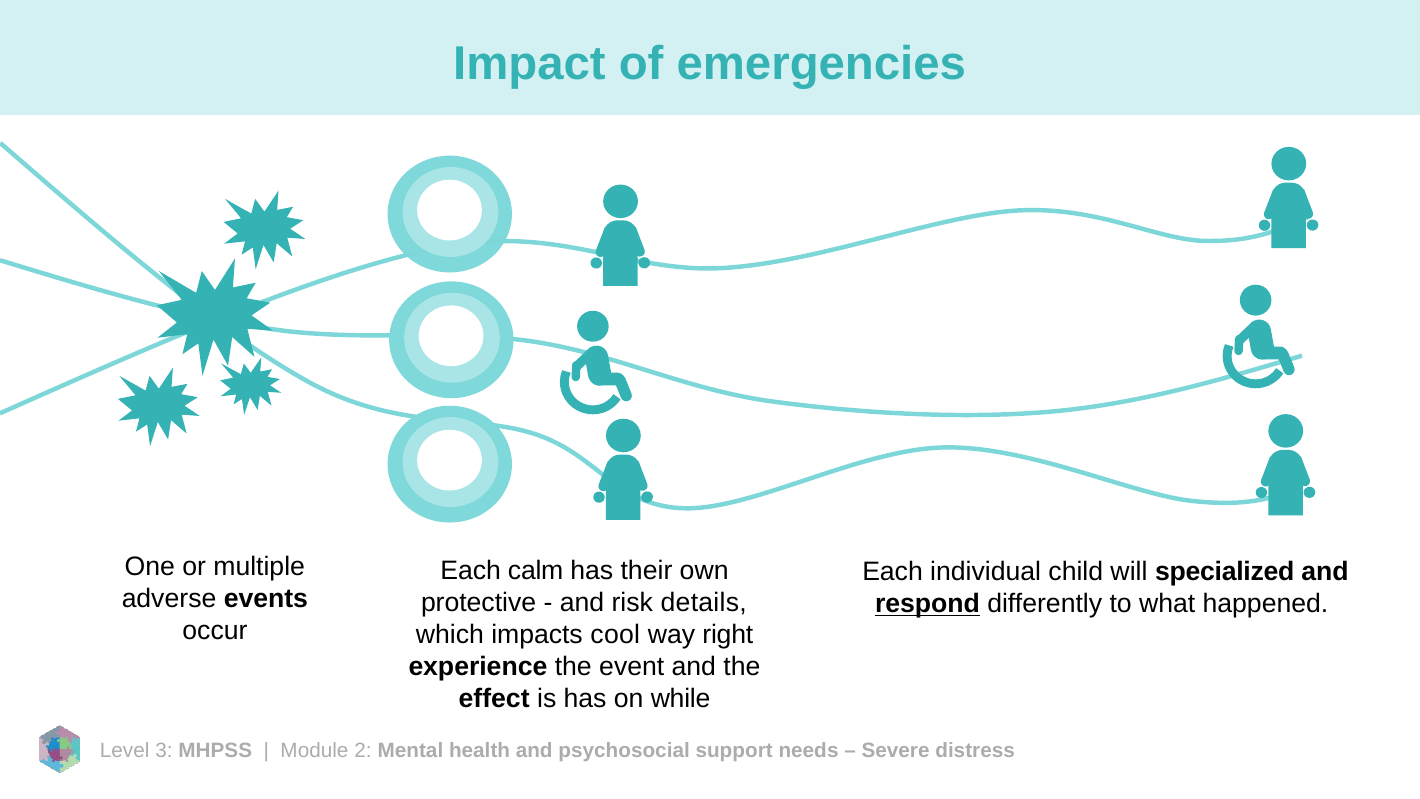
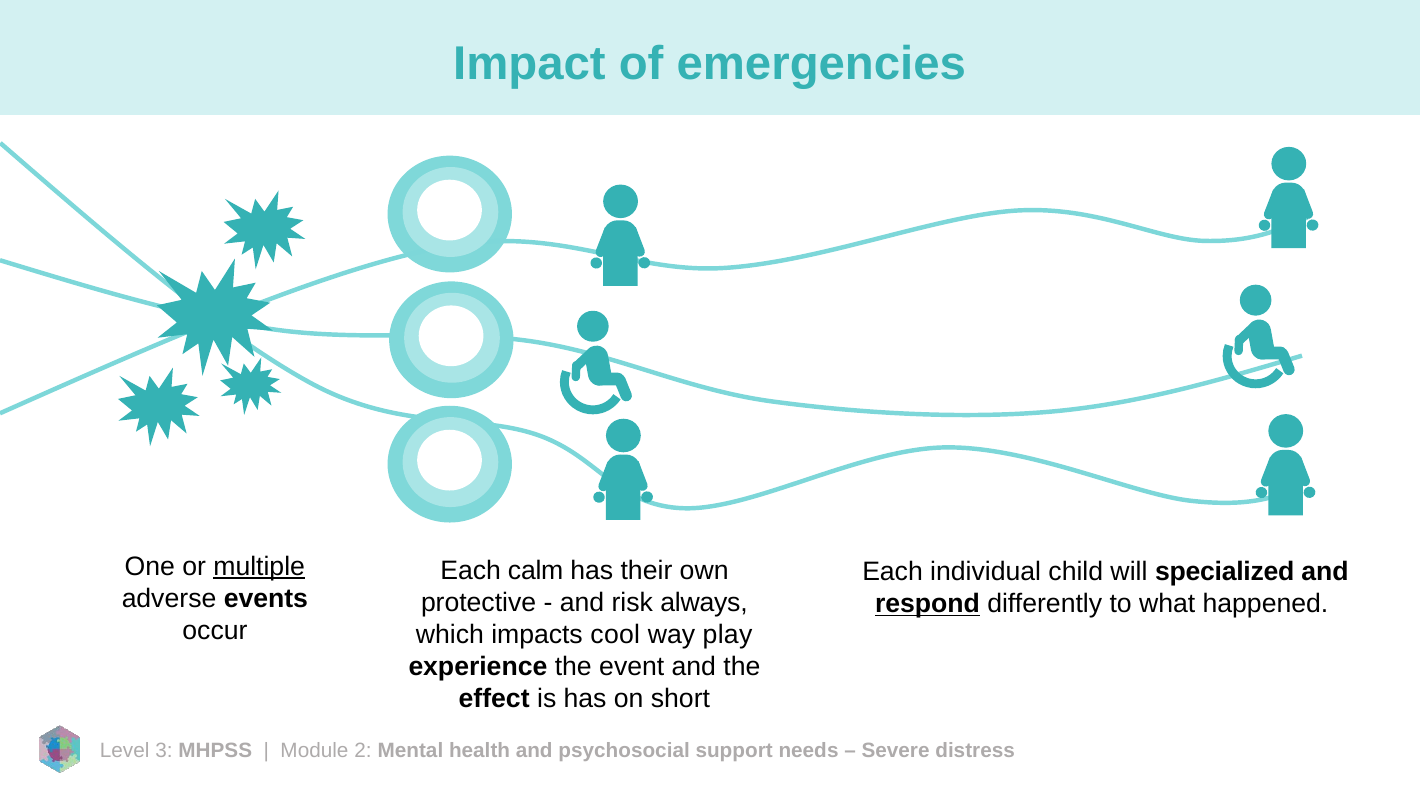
multiple underline: none -> present
details: details -> always
right: right -> play
while: while -> short
